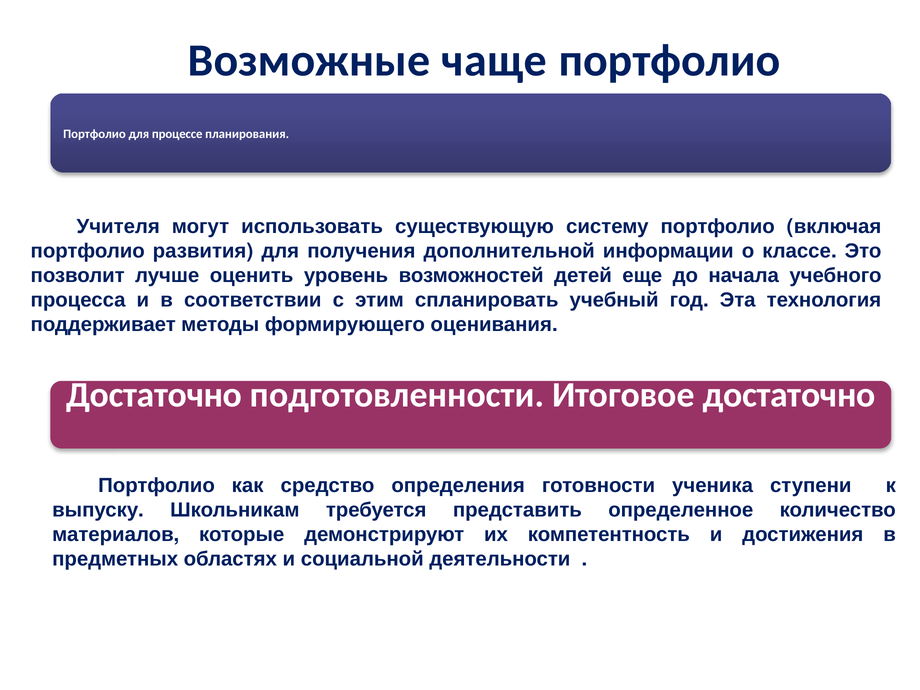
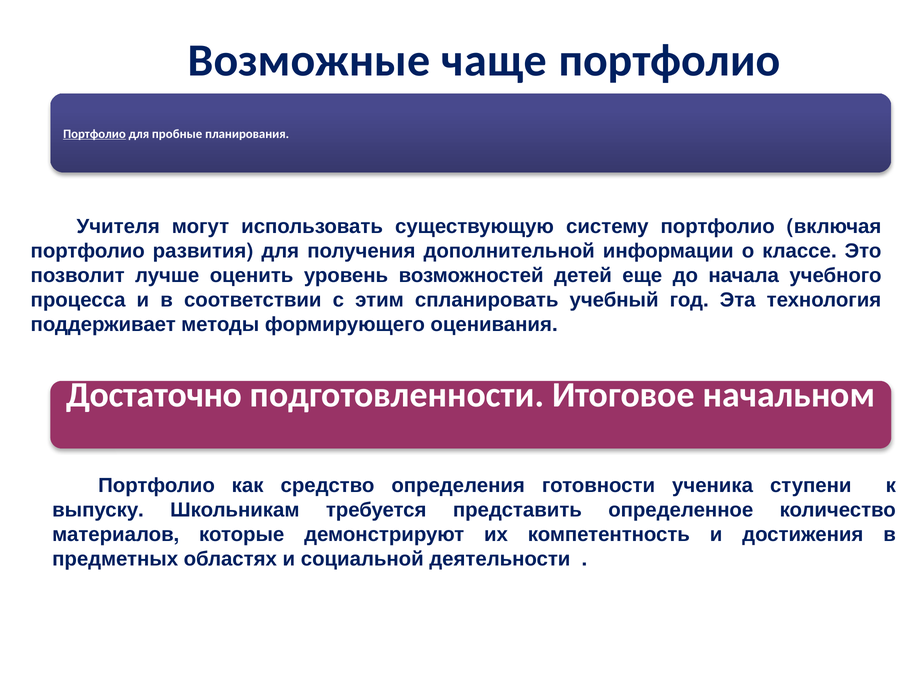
Портфолио at (94, 134) underline: none -> present
процессе: процессе -> пробные
Итоговое достаточно: достаточно -> начальном
